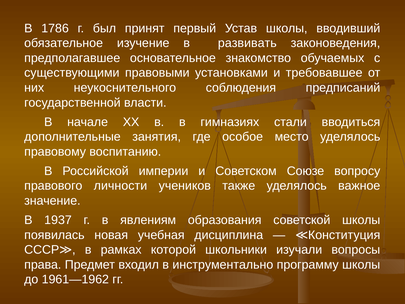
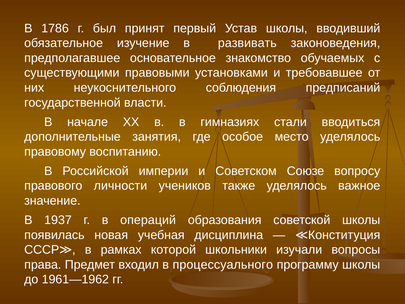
явлениям: явлениям -> операций
инструментально: инструментально -> процессуального
